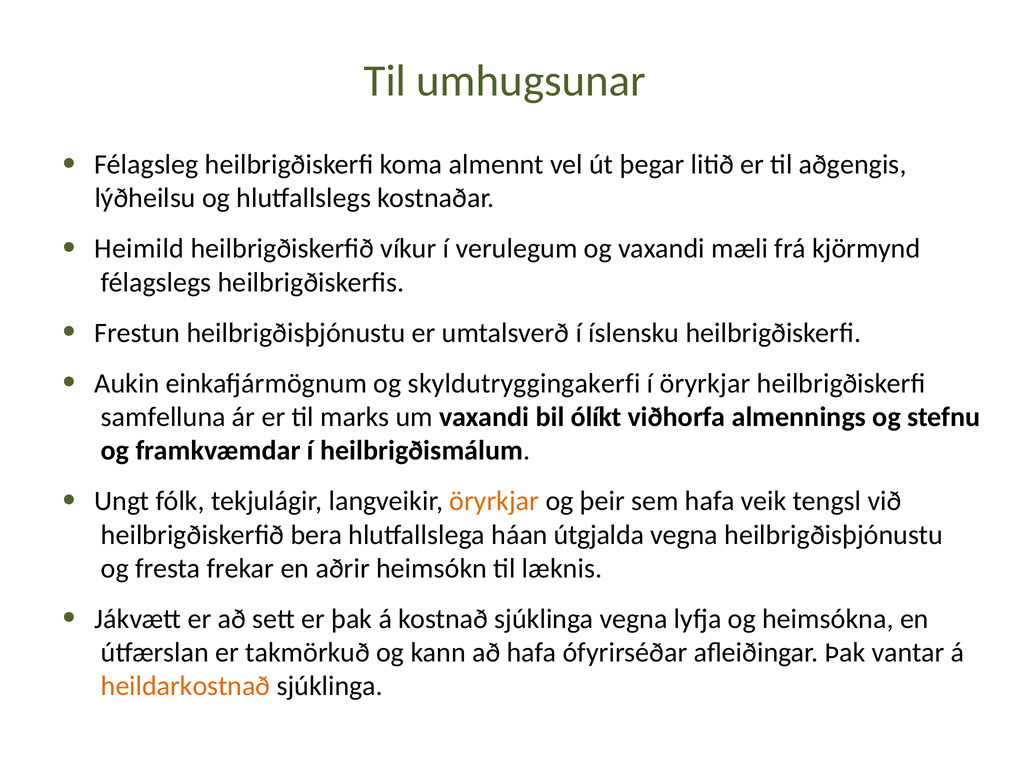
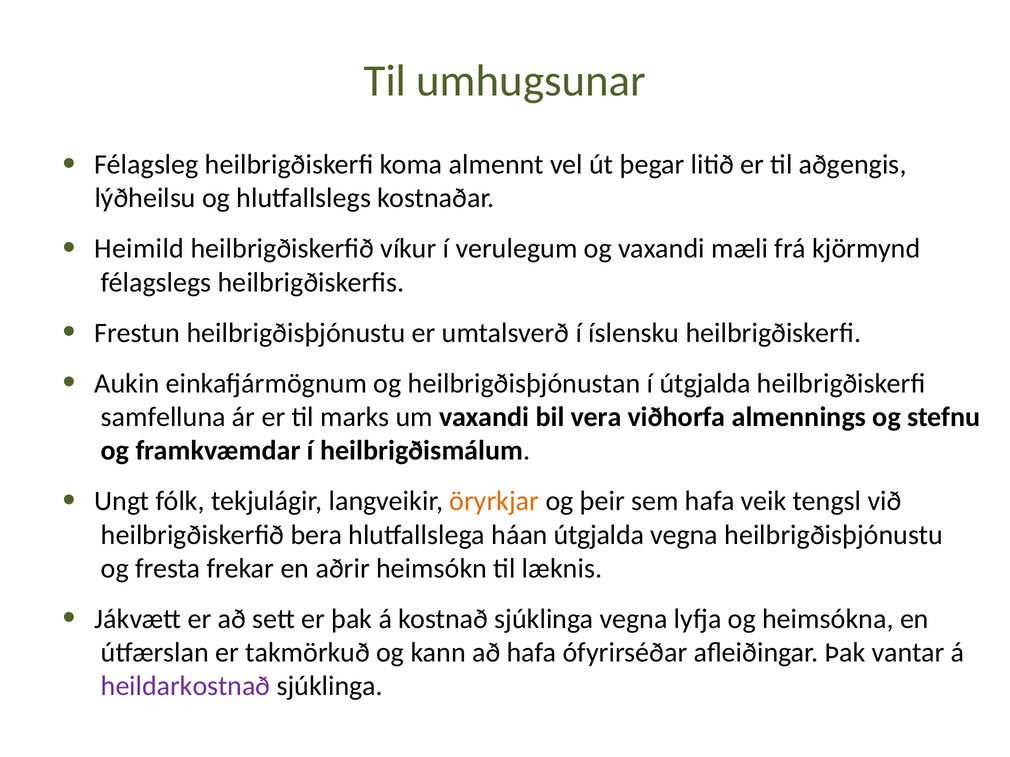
skyldutryggingakerfi: skyldutryggingakerfi -> heilbrigðisþjónustan
í öryrkjar: öryrkjar -> útgjalda
ólíkt: ólíkt -> vera
heildarkostnað colour: orange -> purple
